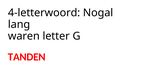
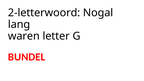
4-letterwoord: 4-letterwoord -> 2-letterwoord
TANDEN: TANDEN -> BUNDEL
